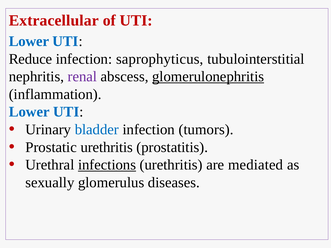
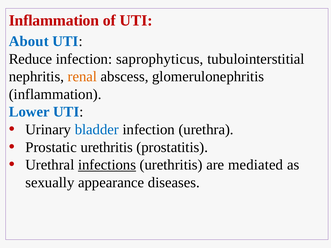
Extracellular at (54, 20): Extracellular -> Inflammation
Lower at (29, 41): Lower -> About
renal colour: purple -> orange
glomerulonephritis underline: present -> none
tumors: tumors -> urethra
glomerulus: glomerulus -> appearance
